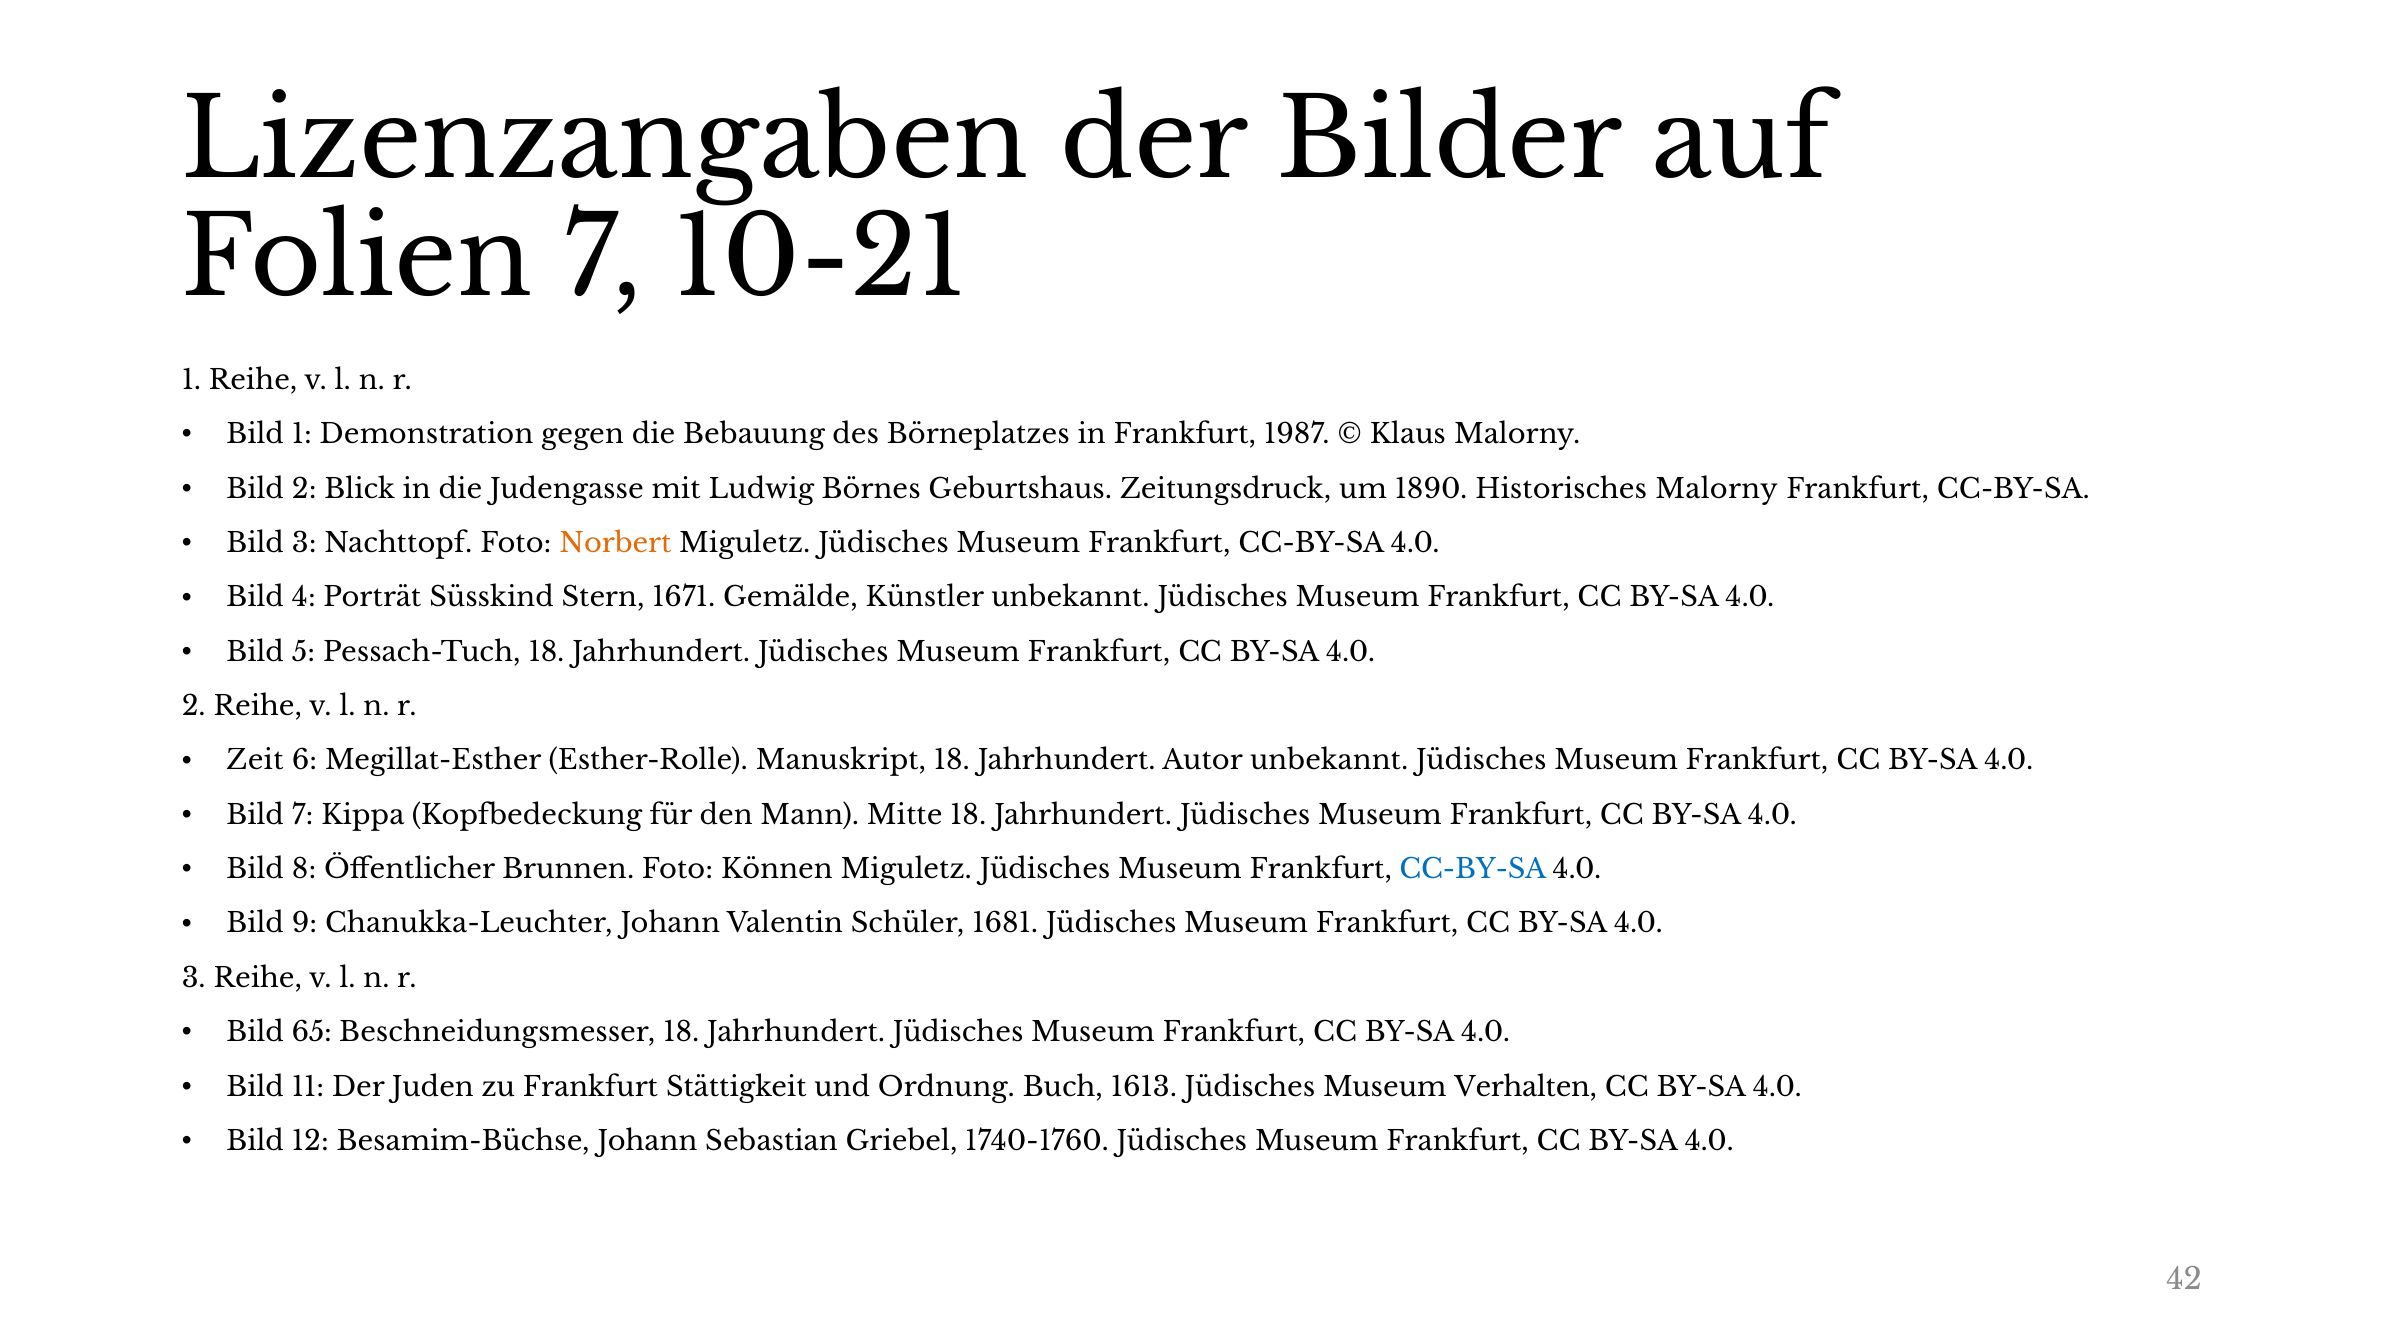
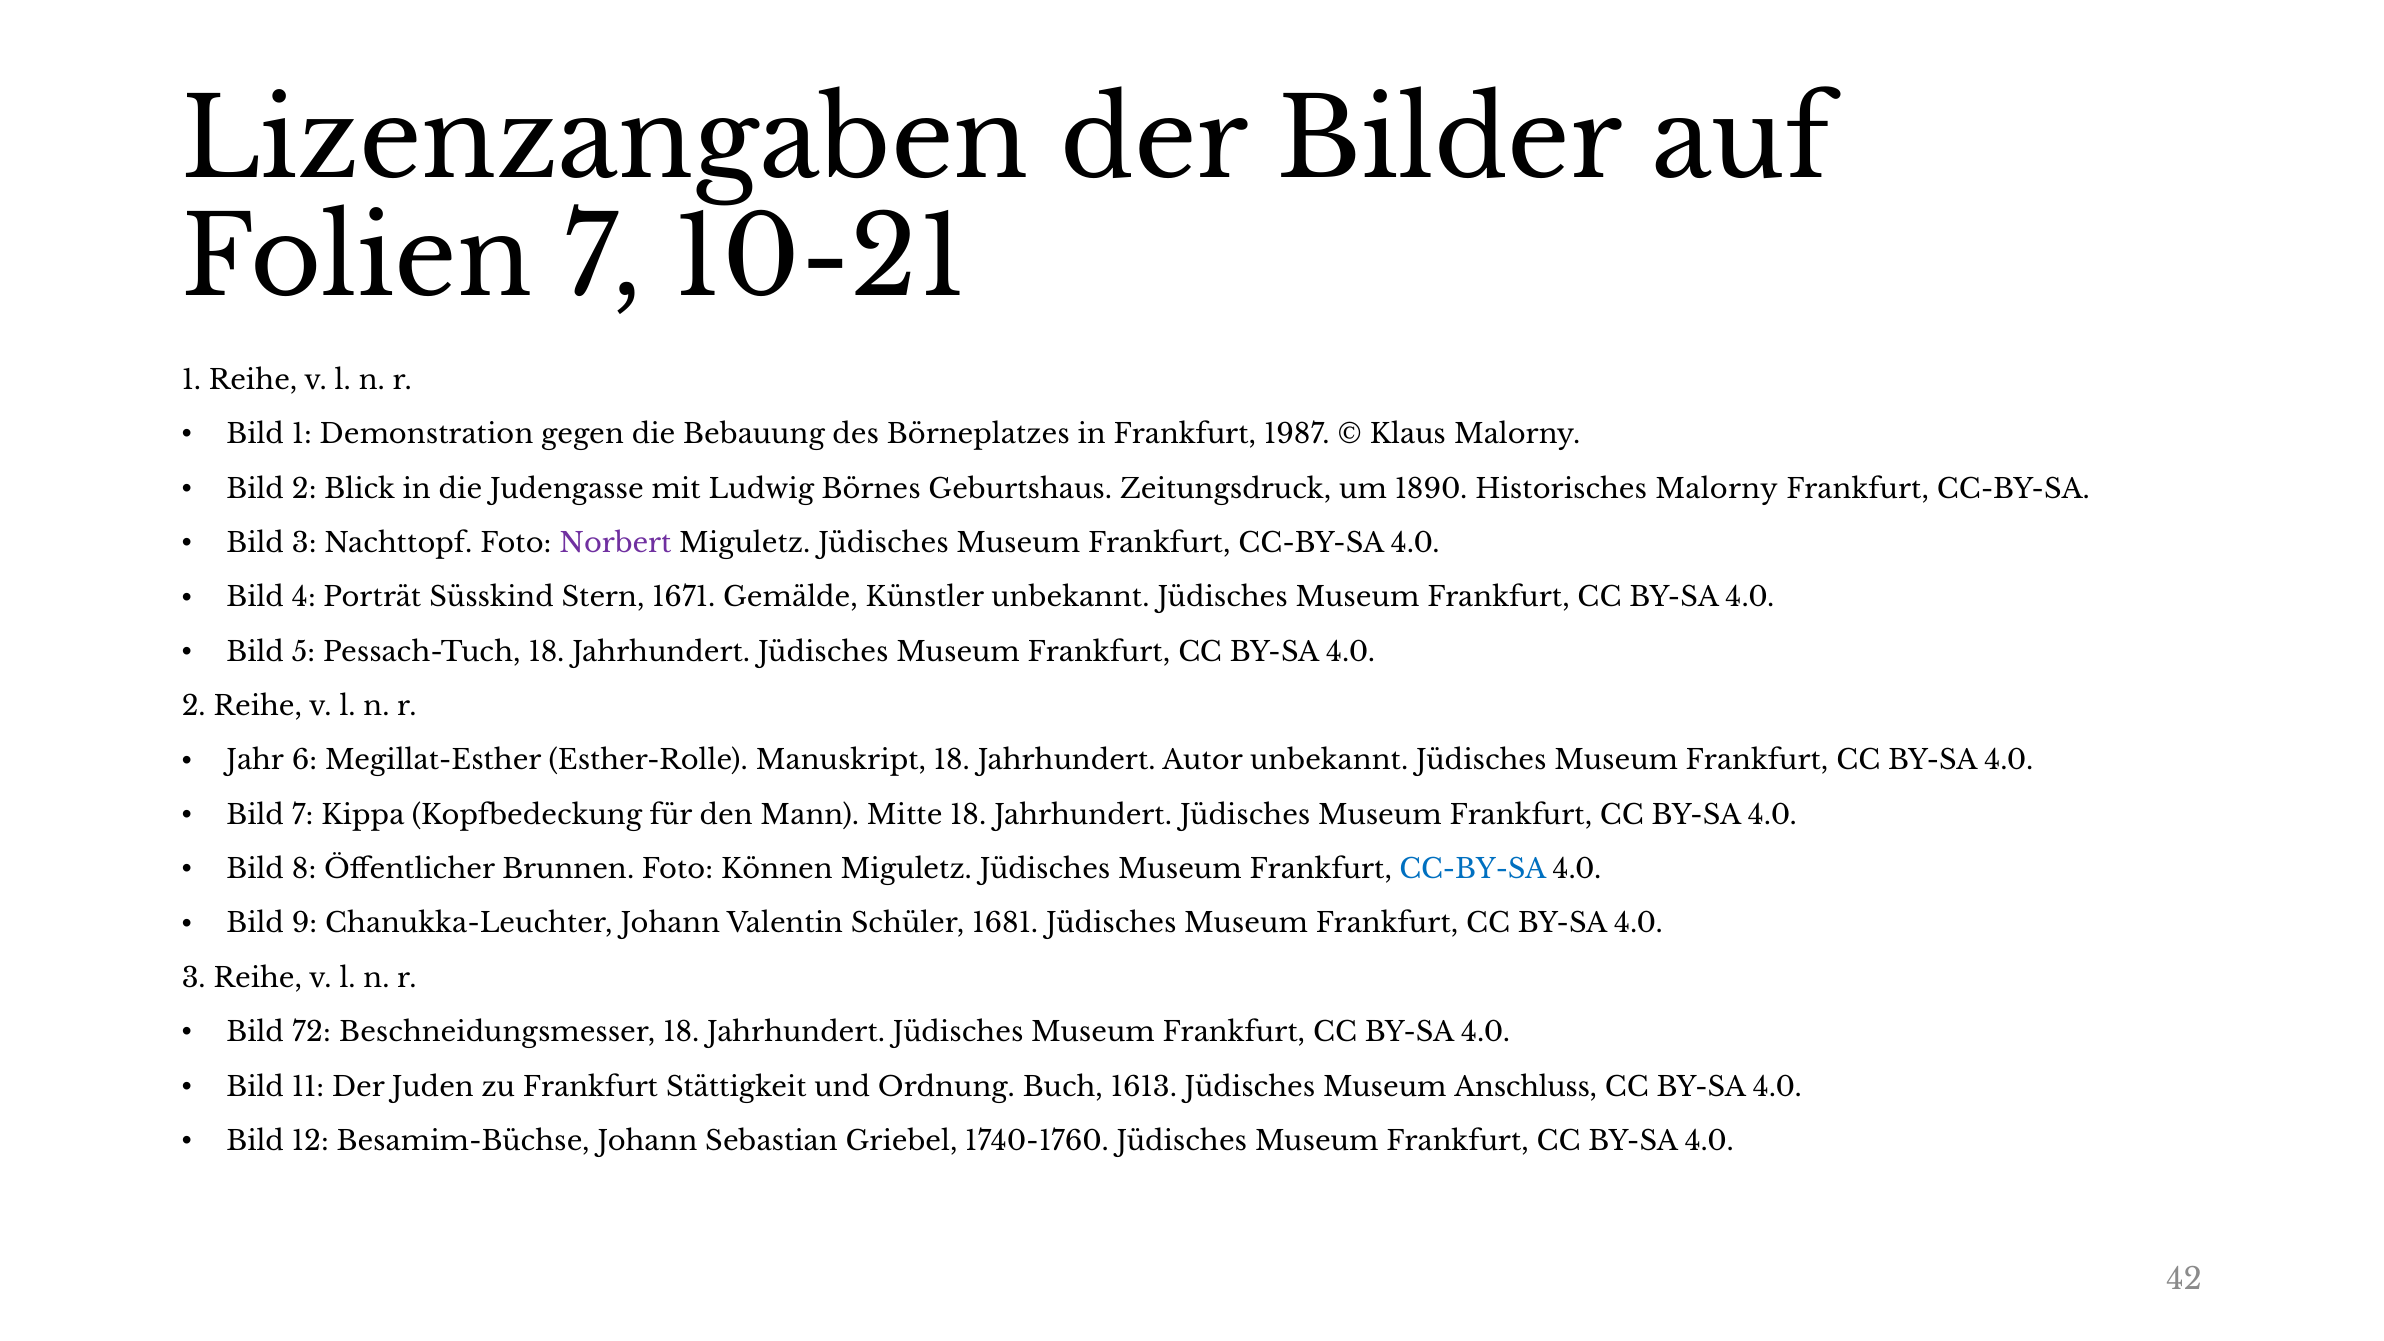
Norbert colour: orange -> purple
Zeit: Zeit -> Jahr
65: 65 -> 72
Verhalten: Verhalten -> Anschluss
